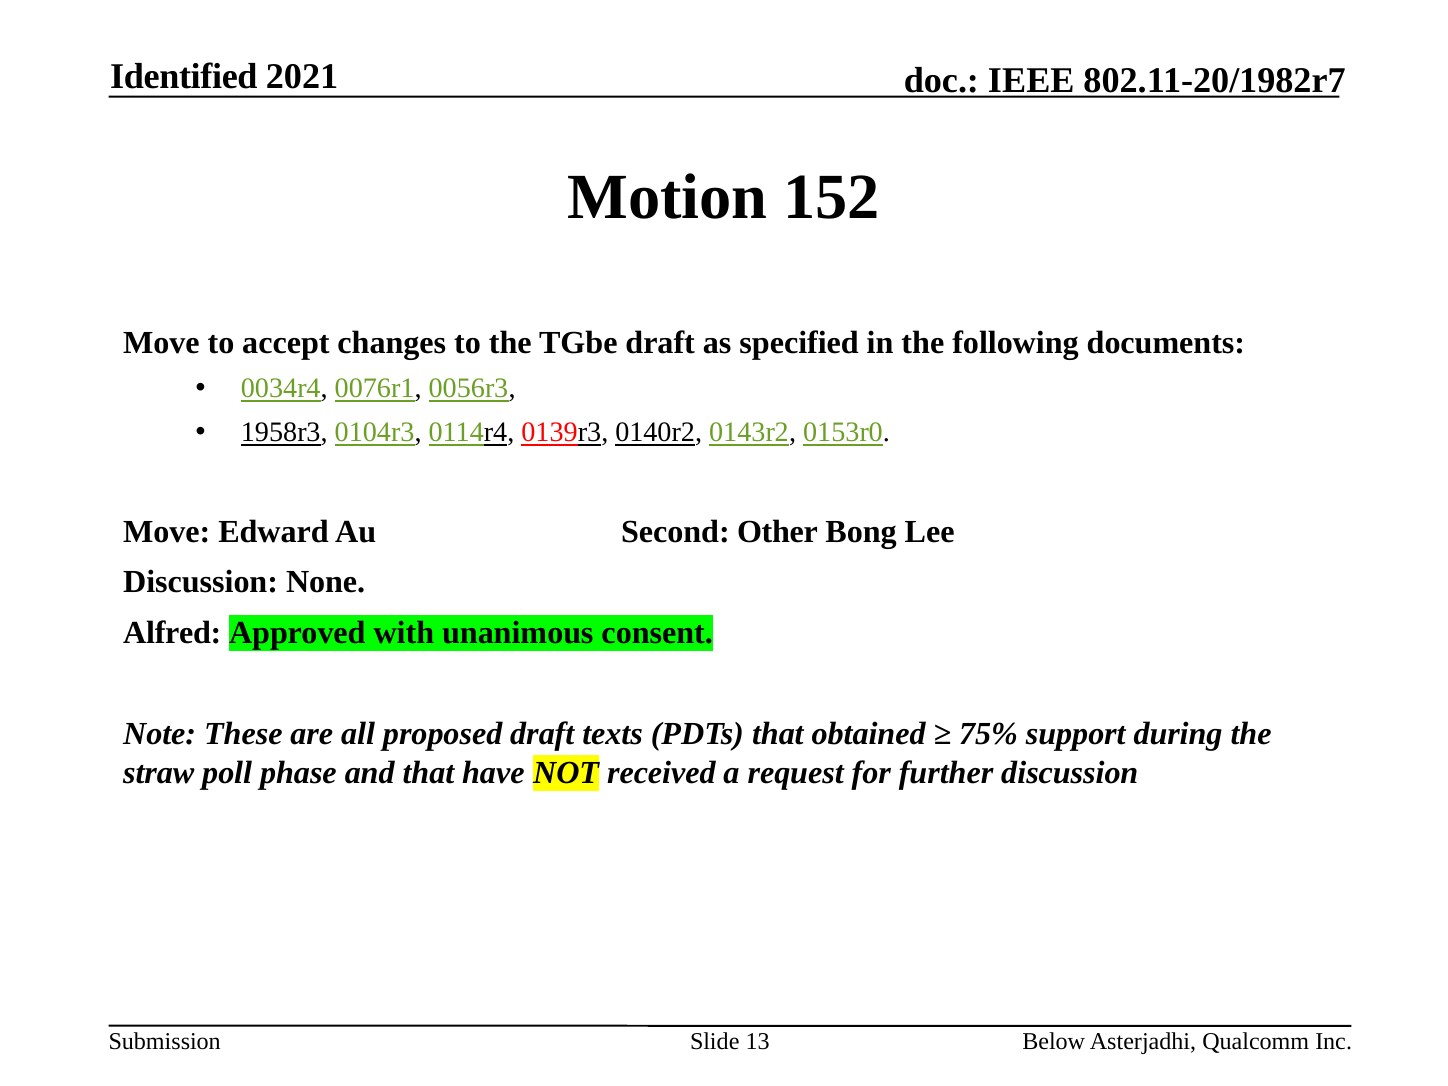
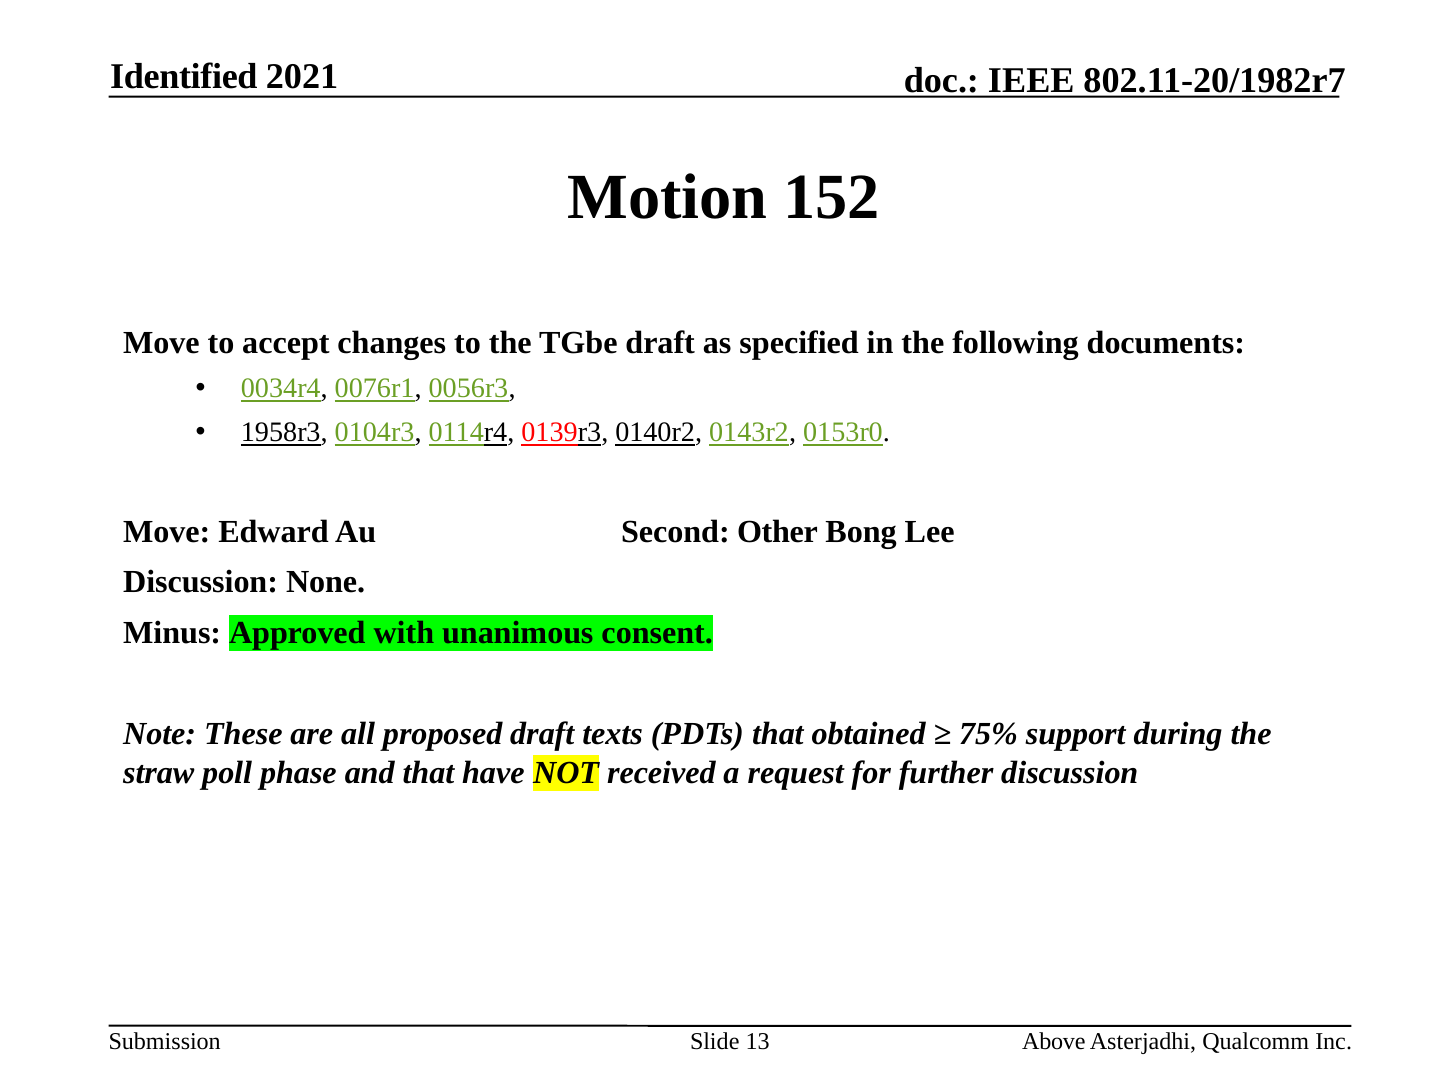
Alfred: Alfred -> Minus
Below: Below -> Above
